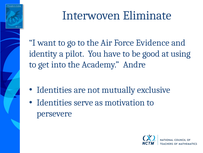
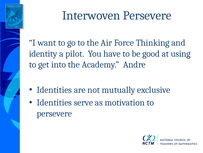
Interwoven Eliminate: Eliminate -> Persevere
Evidence: Evidence -> Thinking
